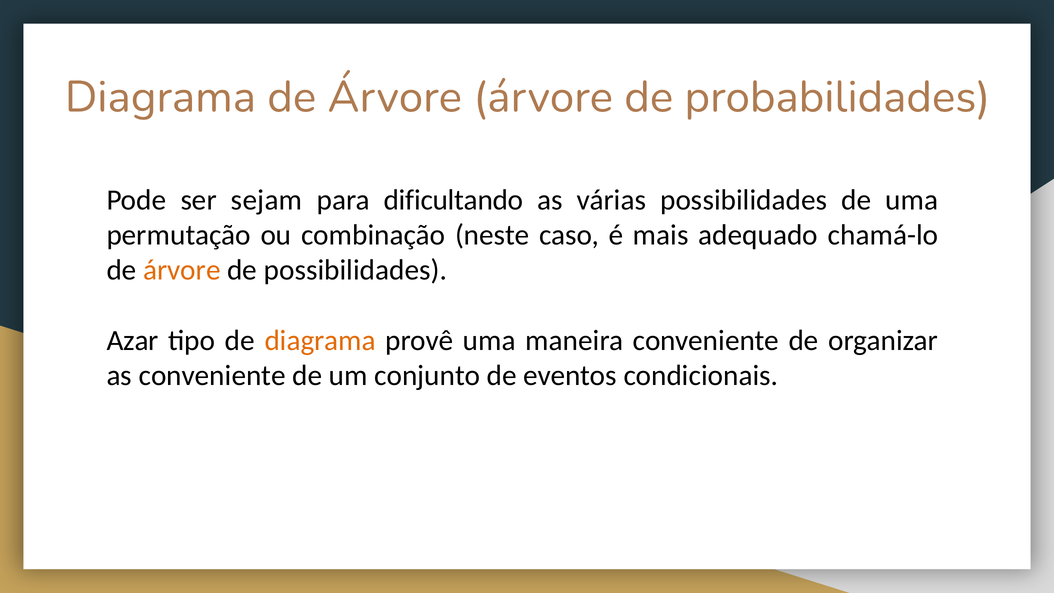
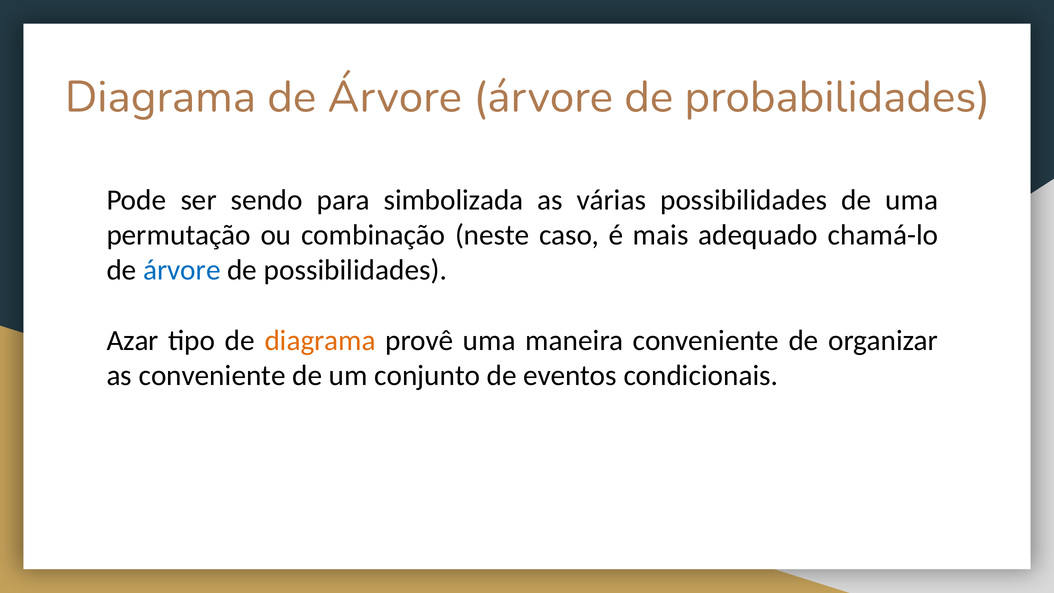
sejam: sejam -> sendo
dificultando: dificultando -> simbolizada
árvore at (182, 270) colour: orange -> blue
